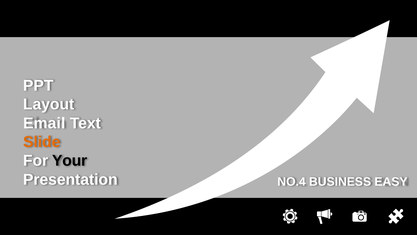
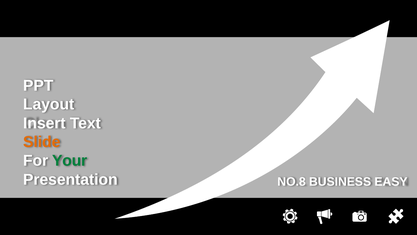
Email: Email -> Insert
Your colour: black -> green
NO.4: NO.4 -> NO.8
